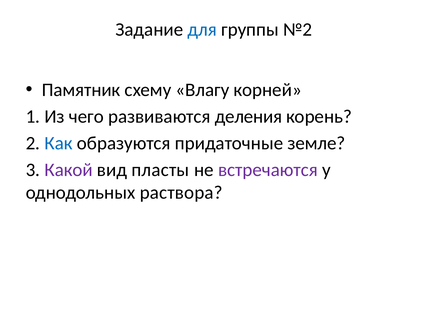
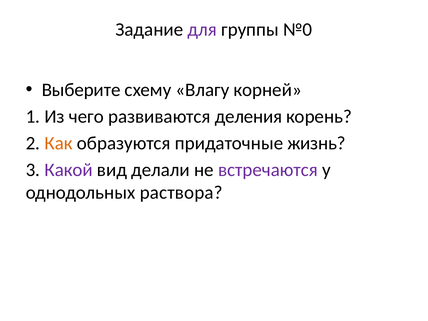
для colour: blue -> purple
№2: №2 -> №0
Памятник: Памятник -> Выберите
Как colour: blue -> orange
земле: земле -> жизнь
пласты: пласты -> делали
